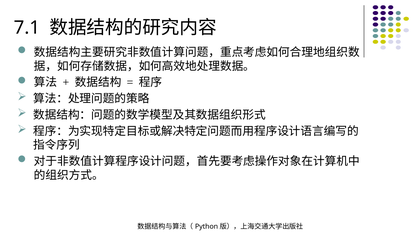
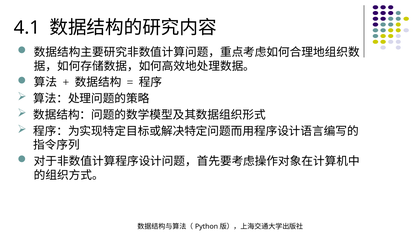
7.1: 7.1 -> 4.1
